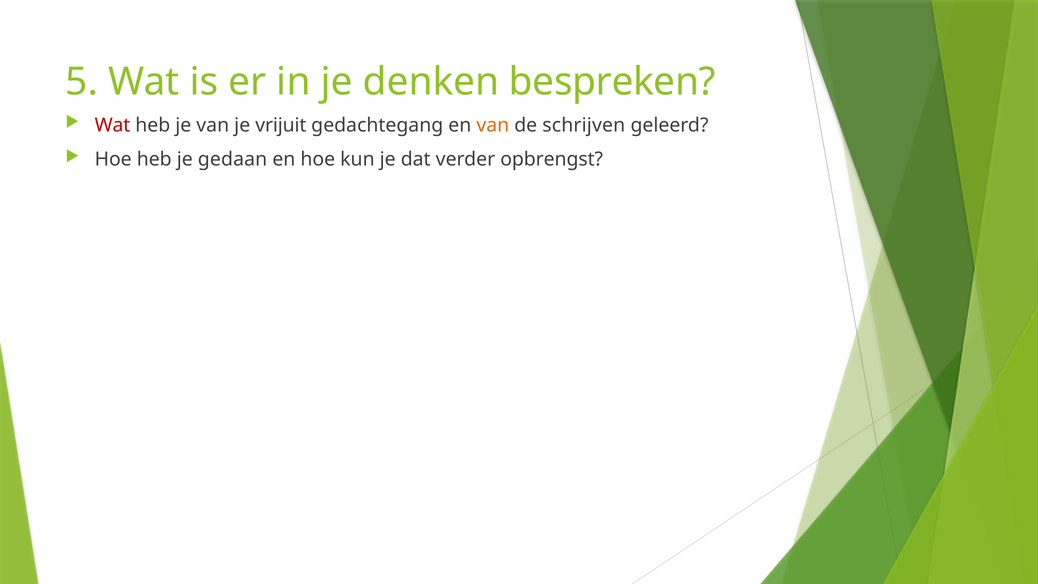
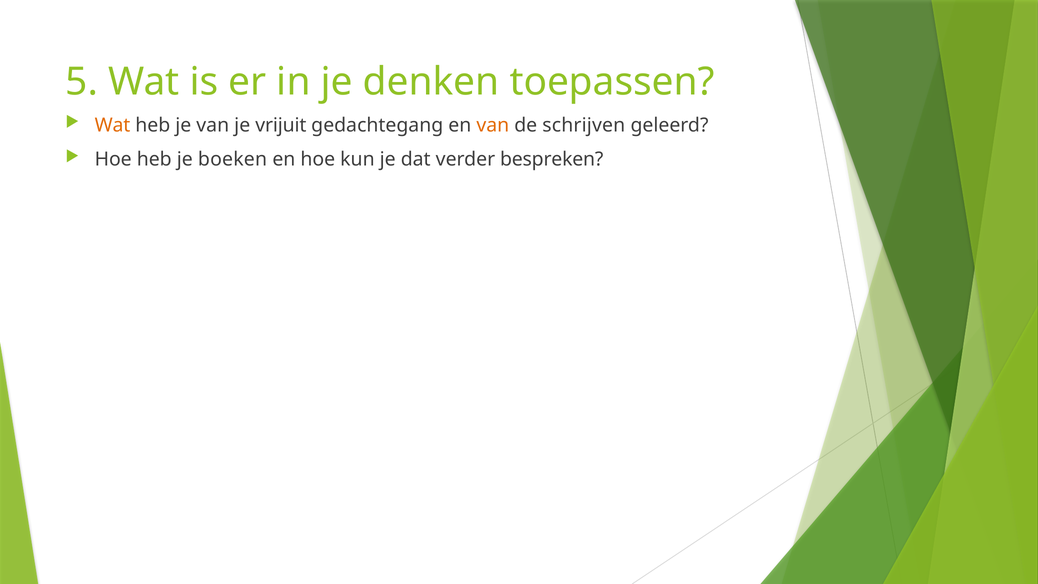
bespreken: bespreken -> toepassen
Wat at (113, 125) colour: red -> orange
gedaan: gedaan -> boeken
opbrengst: opbrengst -> bespreken
